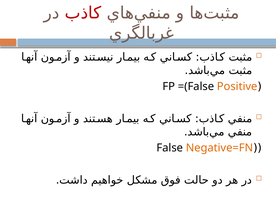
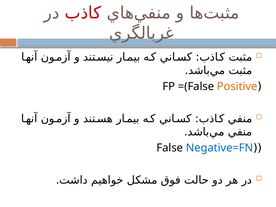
Negative=FN colour: orange -> blue
